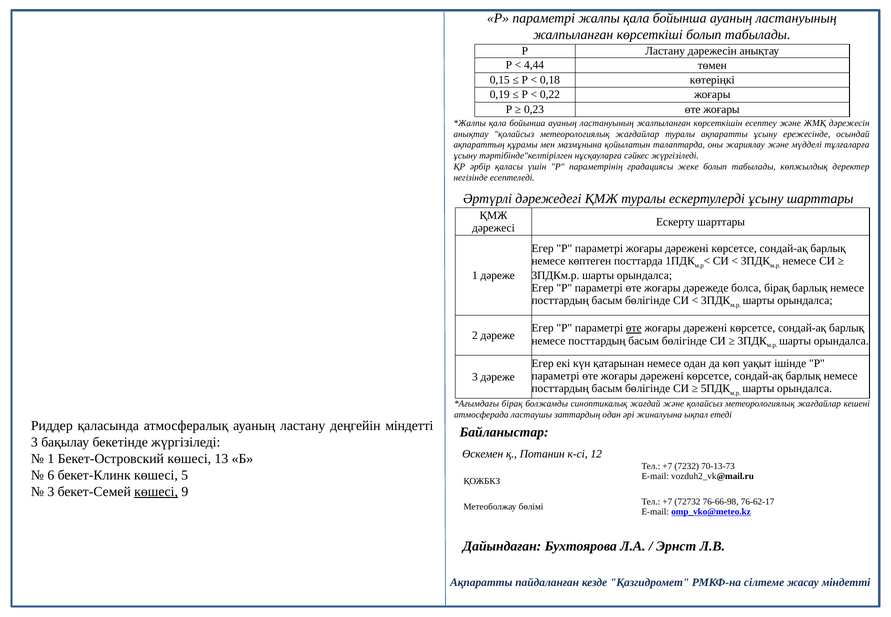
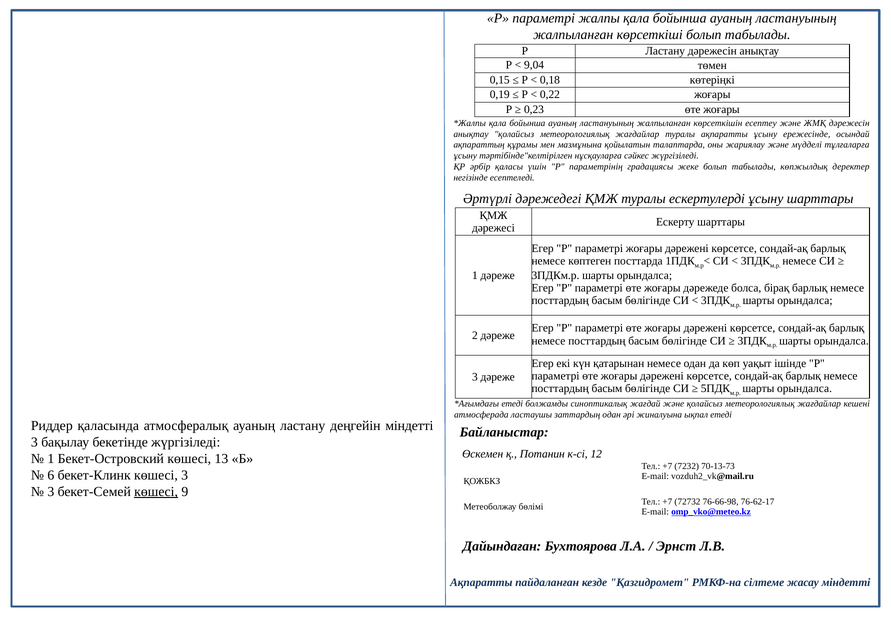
4,44: 4,44 -> 9,04
өте at (634, 328) underline: present -> none
бірақ at (512, 404): бірақ -> етеді
көшесі 5: 5 -> 3
